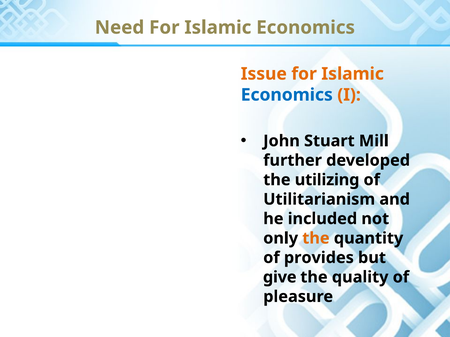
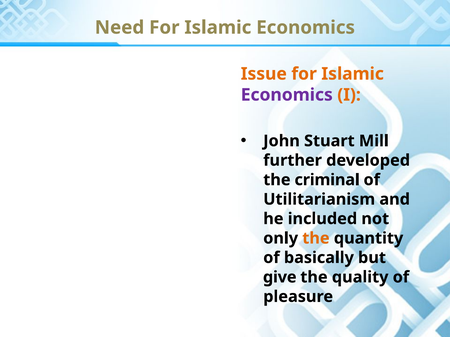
Economics at (287, 95) colour: blue -> purple
utilizing: utilizing -> criminal
provides: provides -> basically
